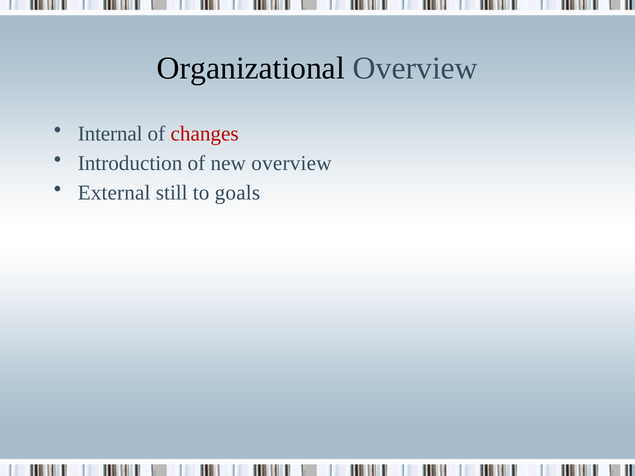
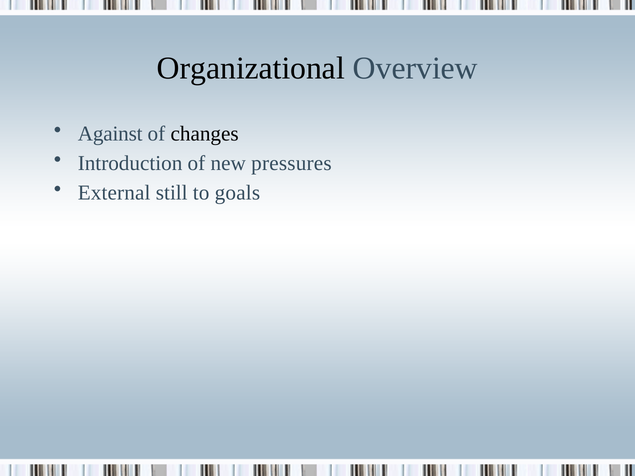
Internal: Internal -> Against
changes colour: red -> black
new overview: overview -> pressures
